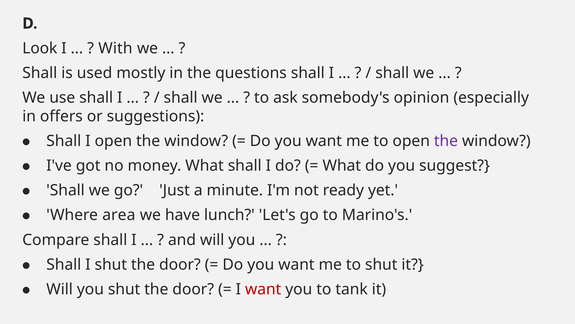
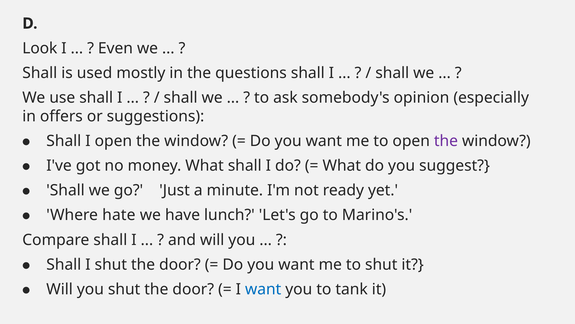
With: With -> Even
area: area -> hate
want at (263, 289) colour: red -> blue
